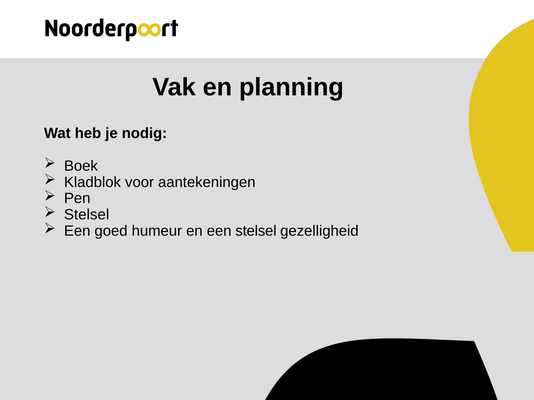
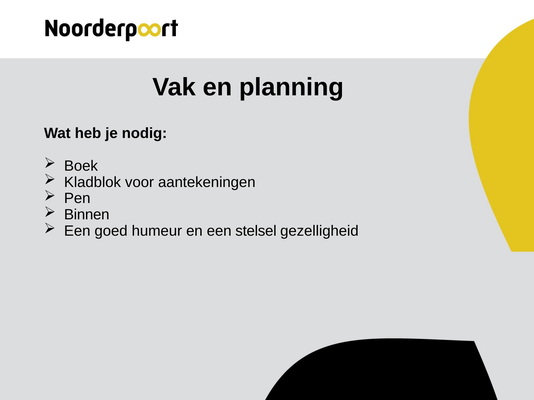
Stelsel at (87, 215): Stelsel -> Binnen
